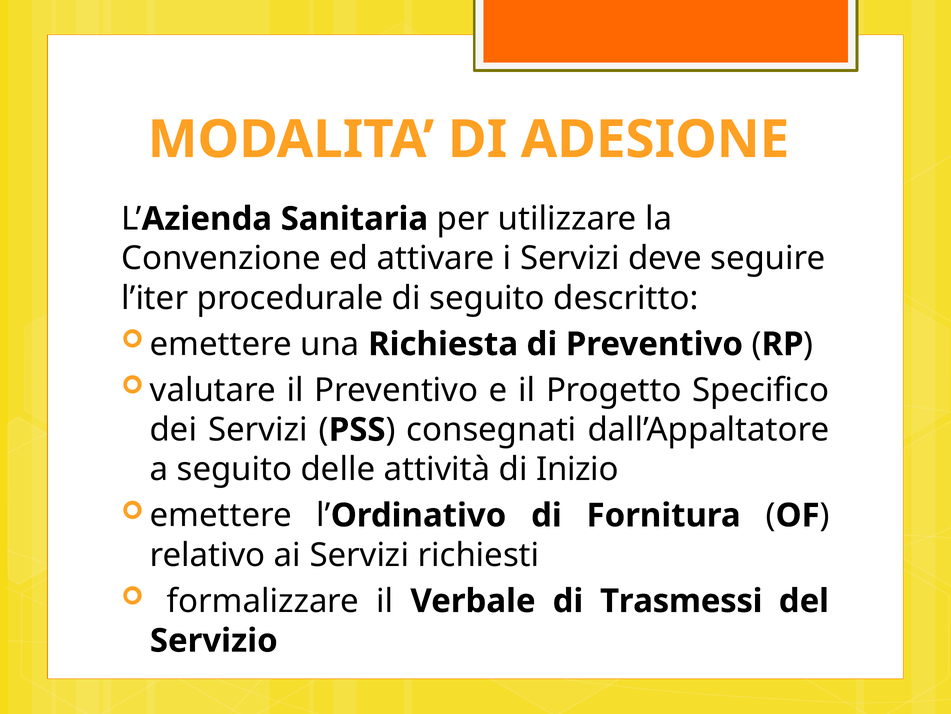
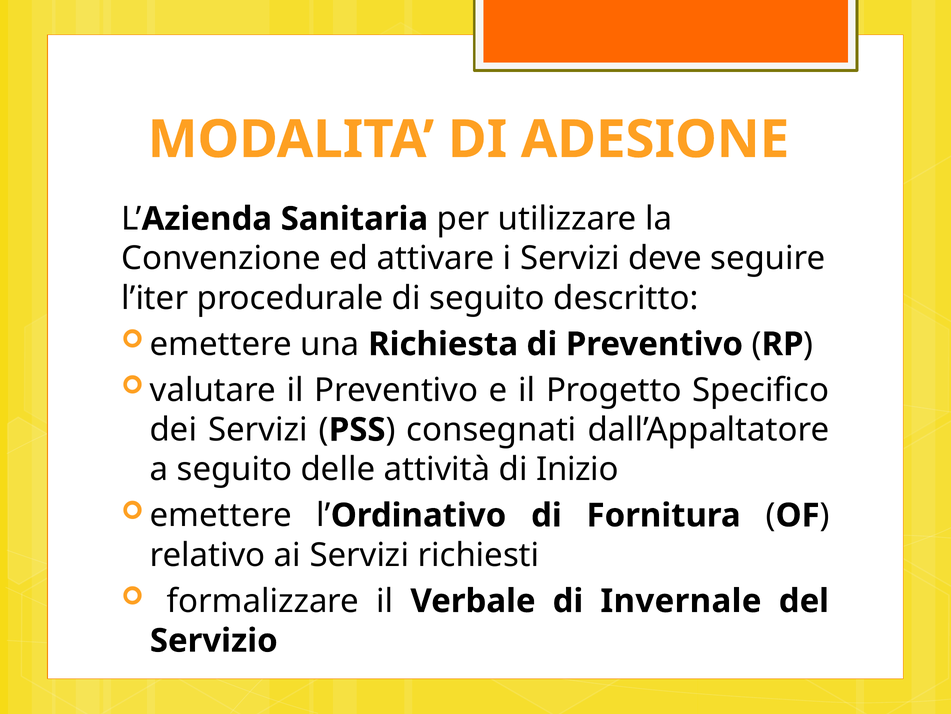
Trasmessi: Trasmessi -> Invernale
